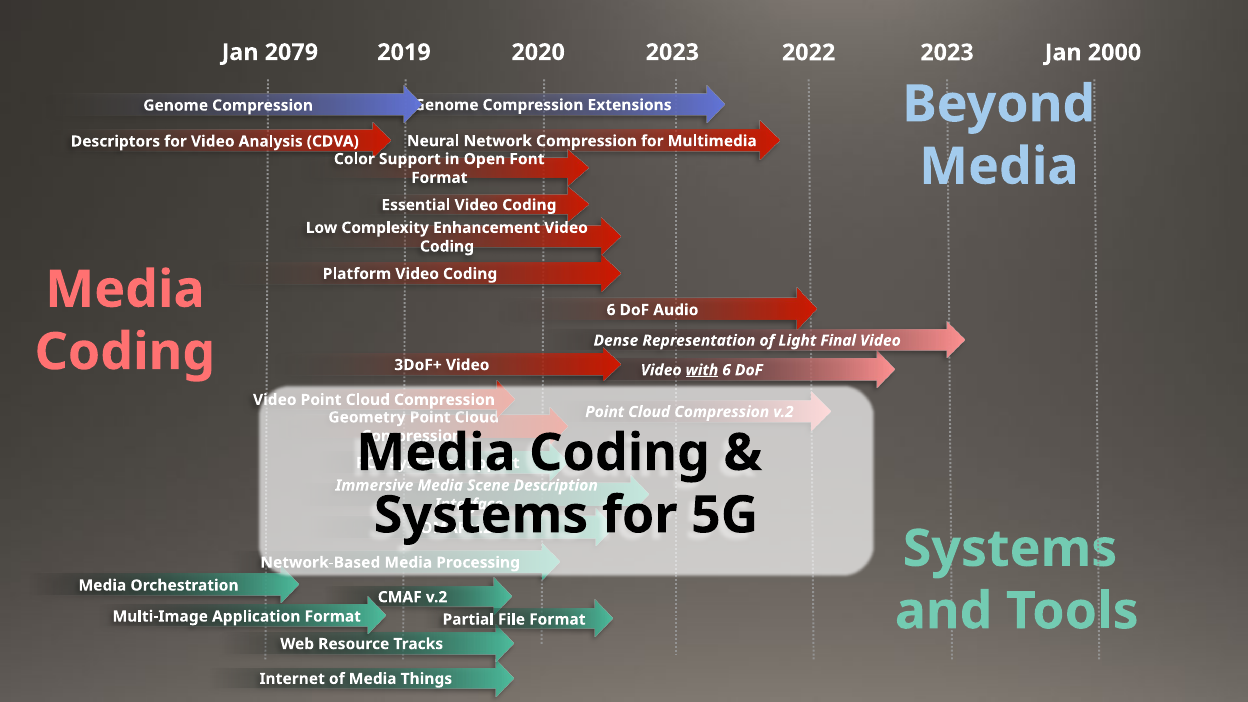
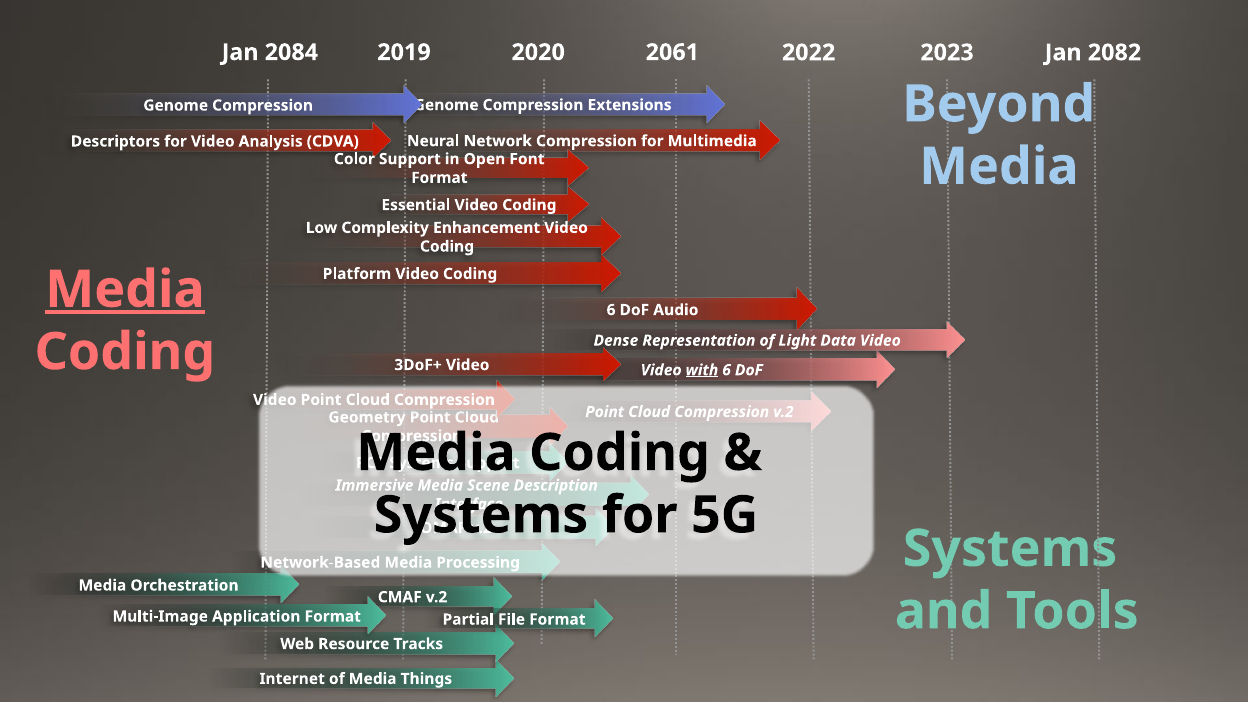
2079: 2079 -> 2084
2019 2023: 2023 -> 2061
2000: 2000 -> 2082
Media at (125, 290) underline: none -> present
Final: Final -> Data
